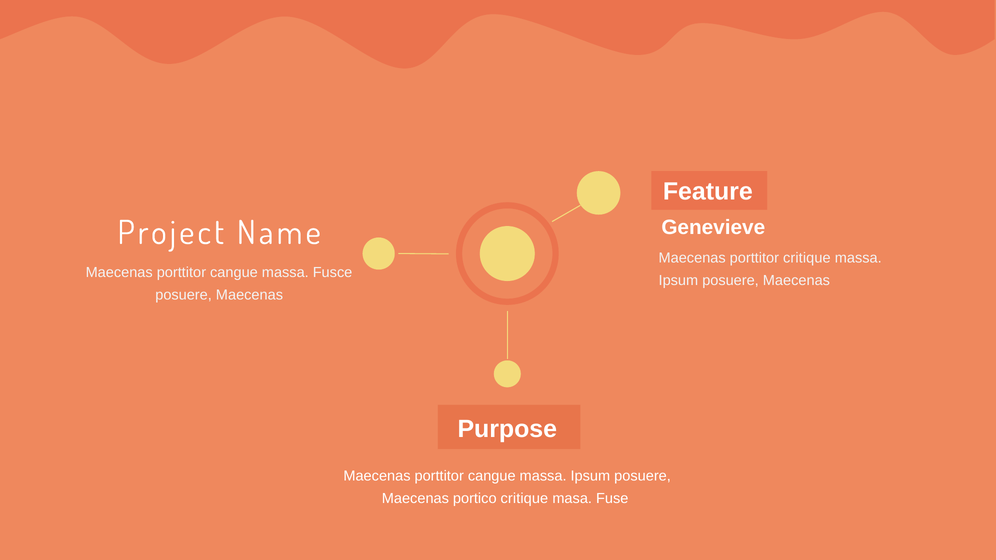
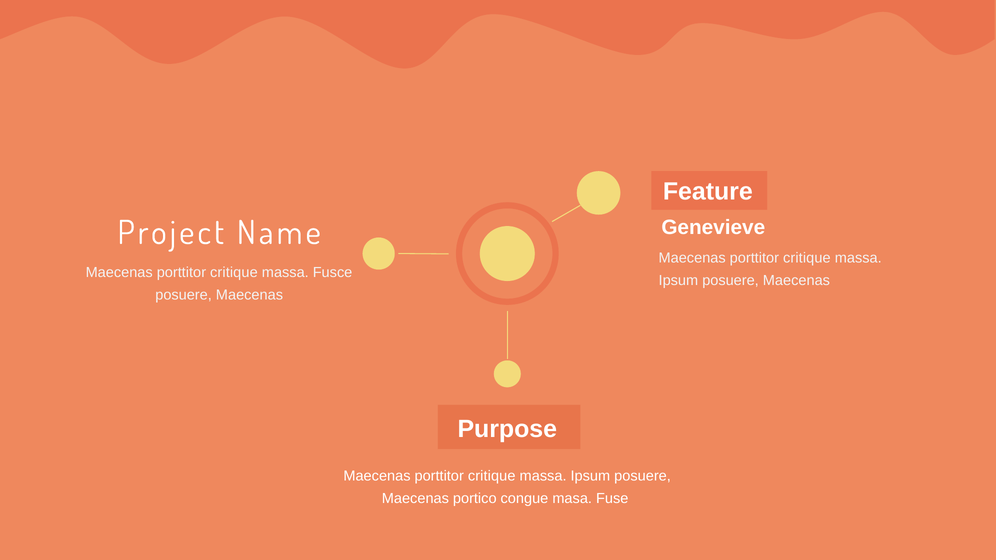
cangue at (234, 273): cangue -> critique
cangue at (492, 476): cangue -> critique
portico critique: critique -> congue
